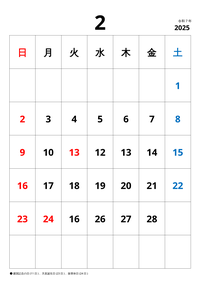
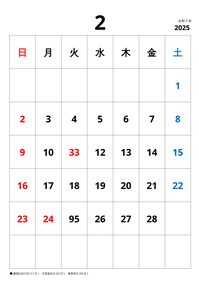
10 13: 13 -> 33
24 16: 16 -> 95
